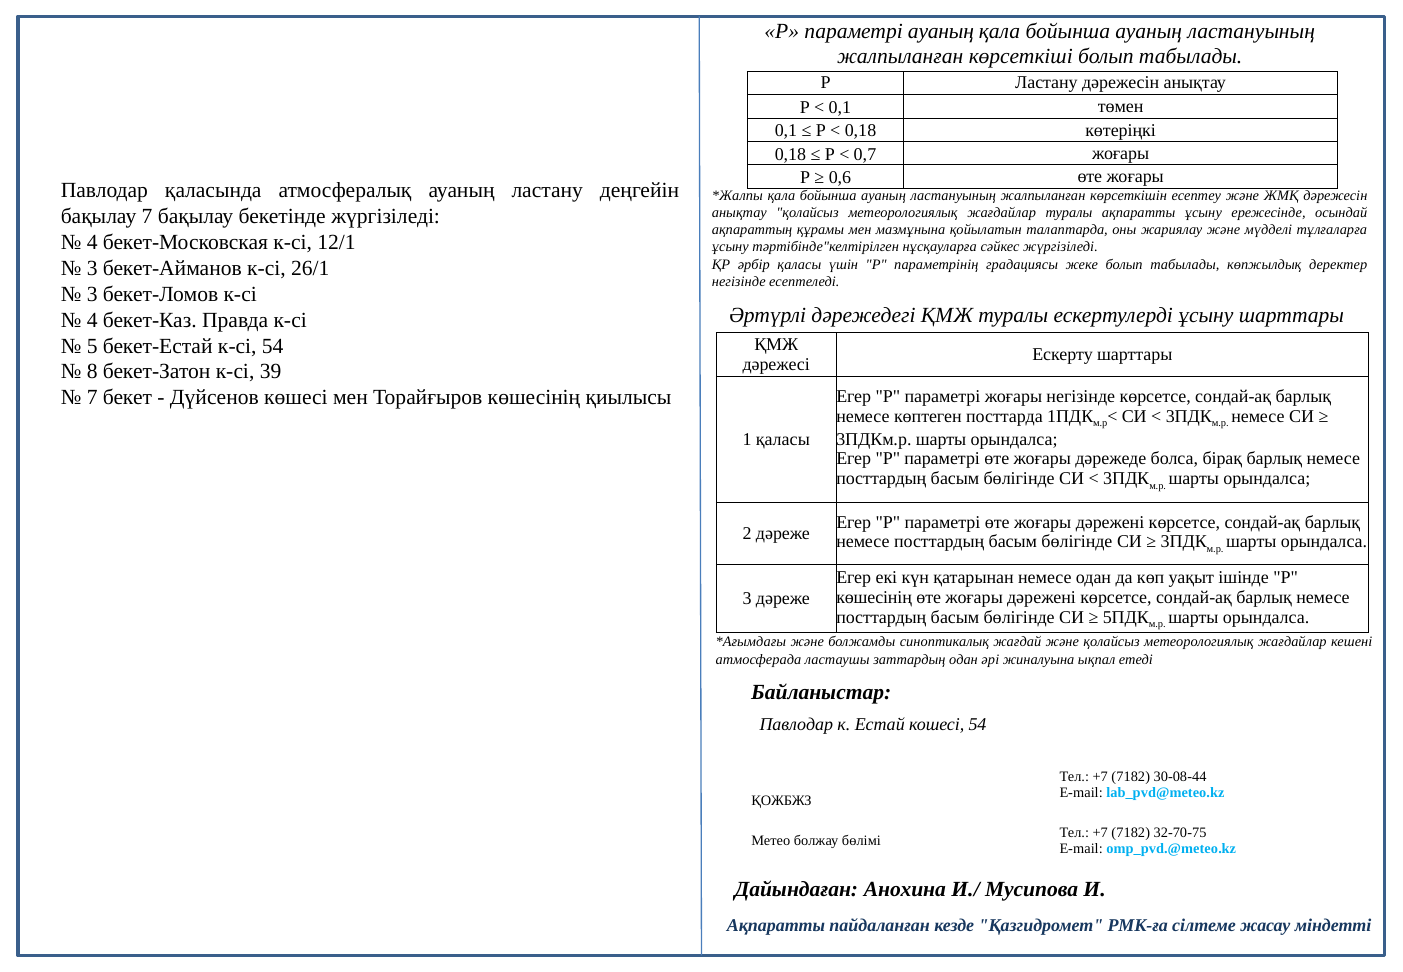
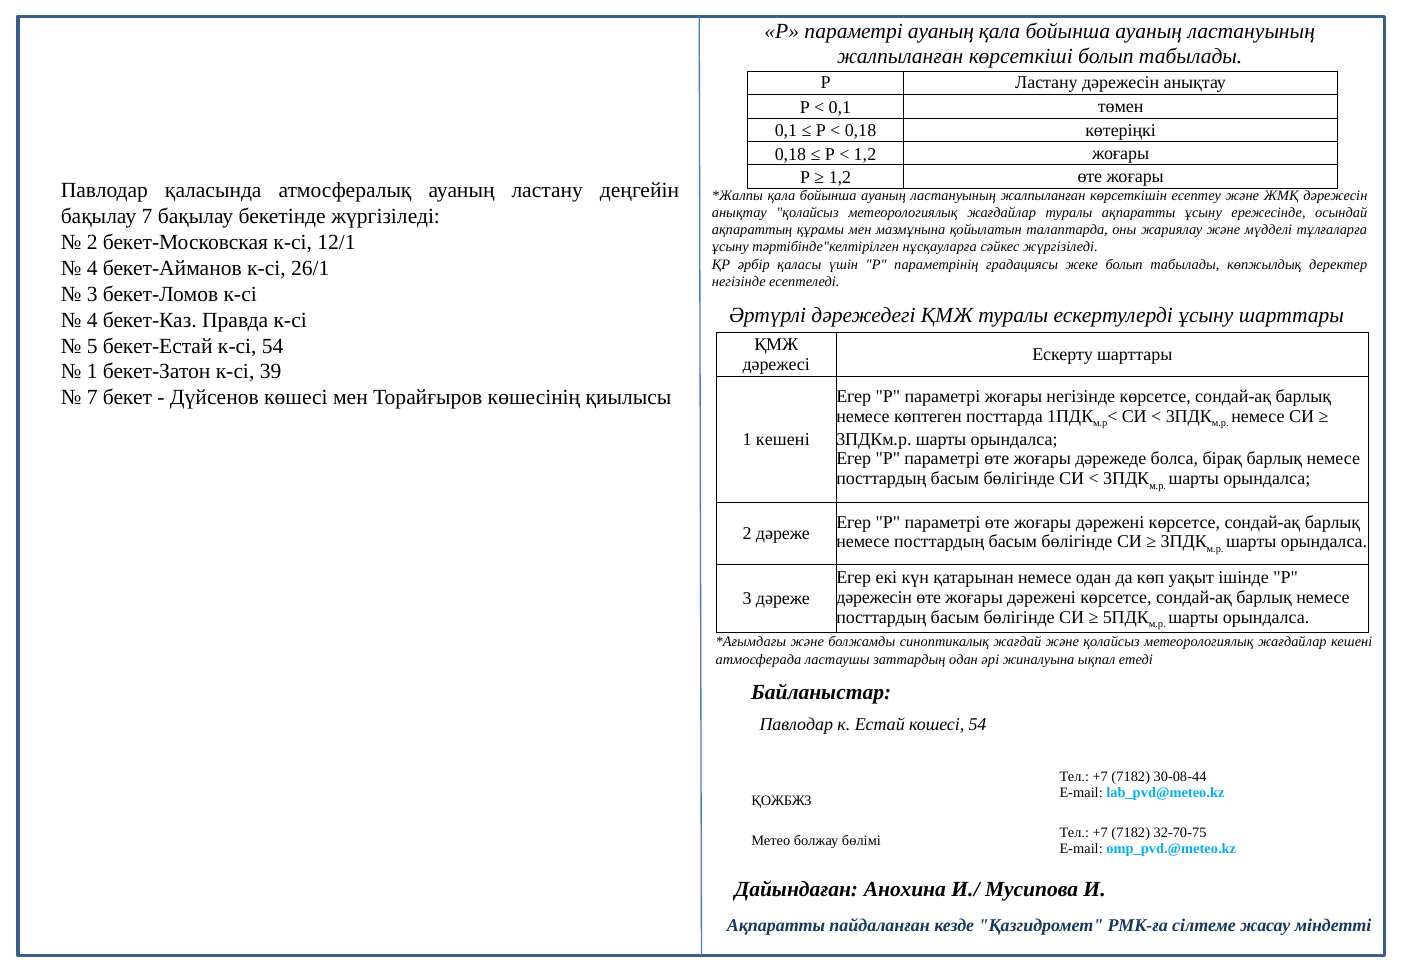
0,7 at (865, 154): 0,7 -> 1,2
0,6 at (840, 177): 0,6 -> 1,2
4 at (92, 242): 4 -> 2
3 at (92, 268): 3 -> 4
8 at (92, 372): 8 -> 1
1 қаласы: қаласы -> кешені
көшесінің at (874, 597): көшесінің -> дәрежесін
